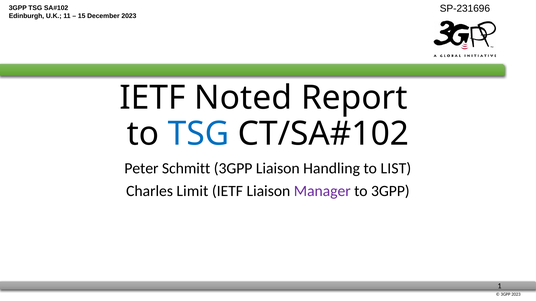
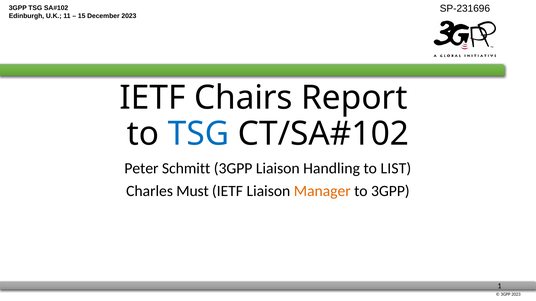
Noted: Noted -> Chairs
Limit: Limit -> Must
Manager colour: purple -> orange
